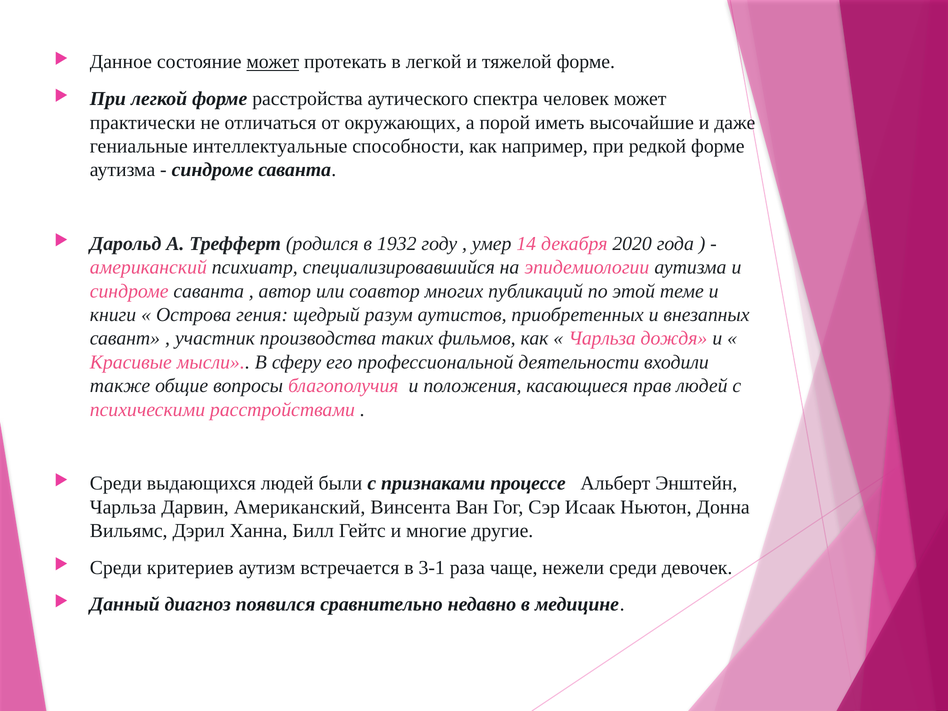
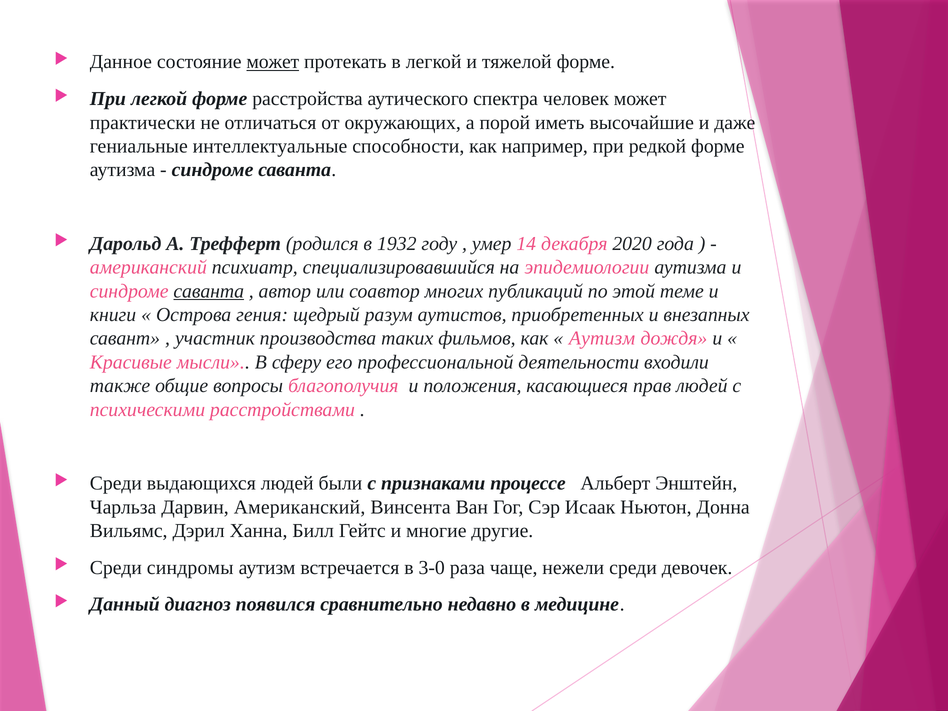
саванта at (209, 291) underline: none -> present
Чарльза at (602, 338): Чарльза -> Аутизм
критериев: критериев -> синдромы
3-1: 3-1 -> 3-0
